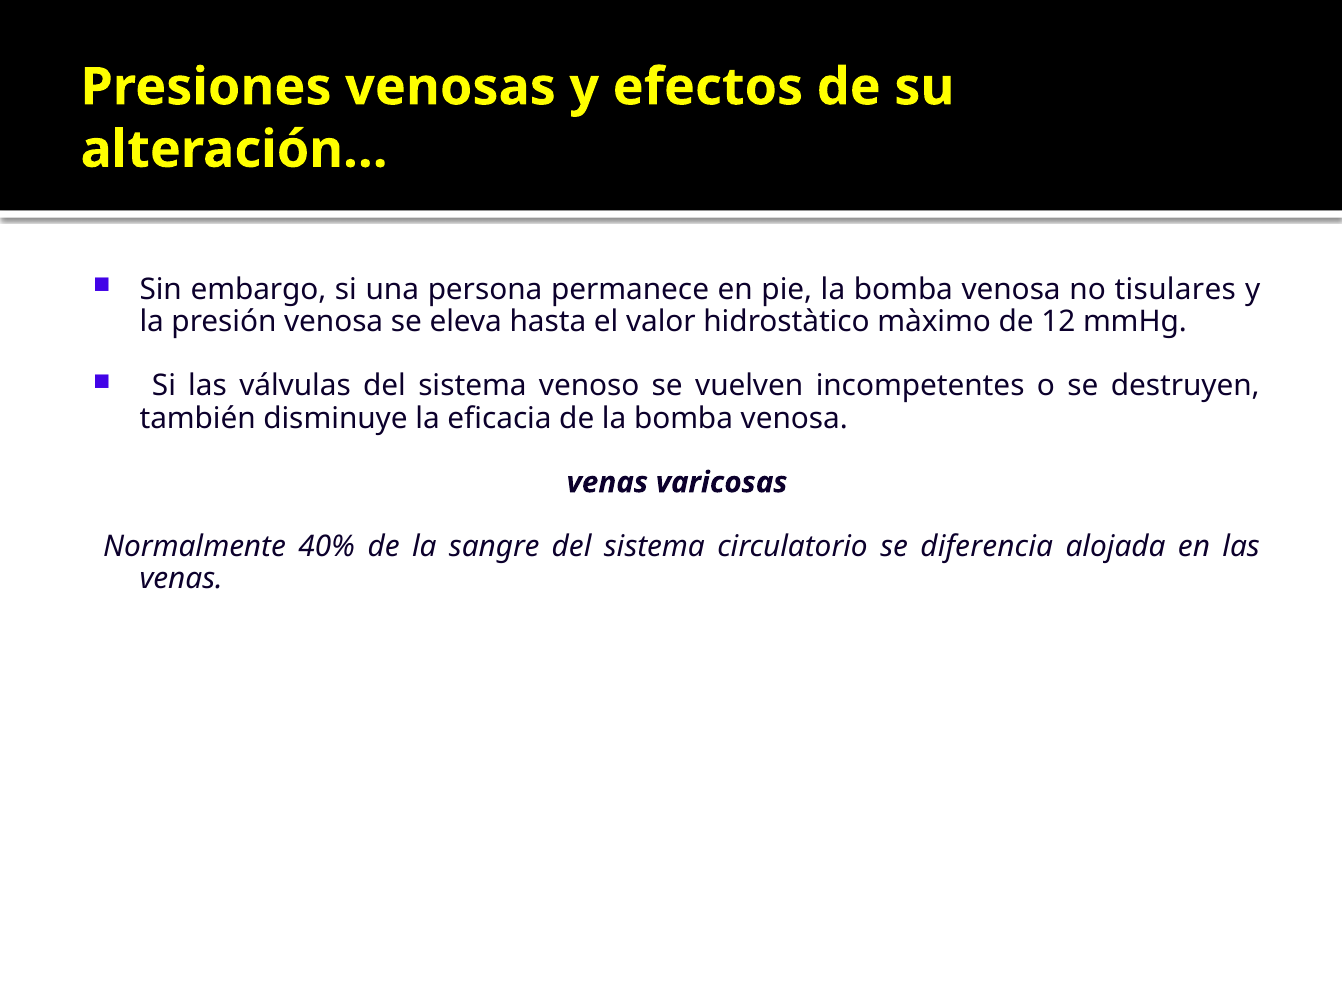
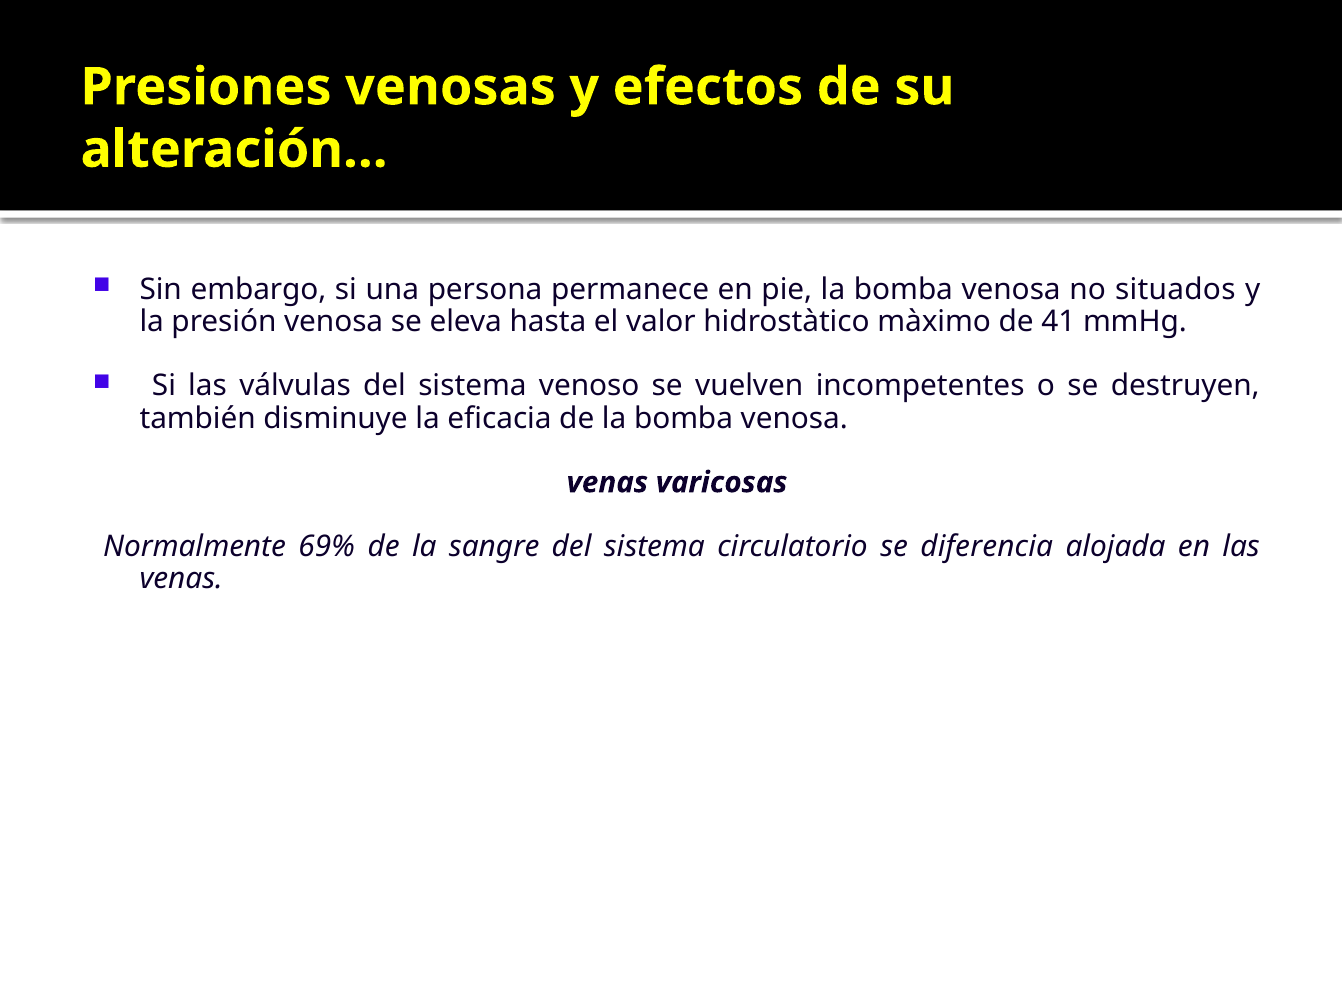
tisulares: tisulares -> situados
12: 12 -> 41
40%: 40% -> 69%
